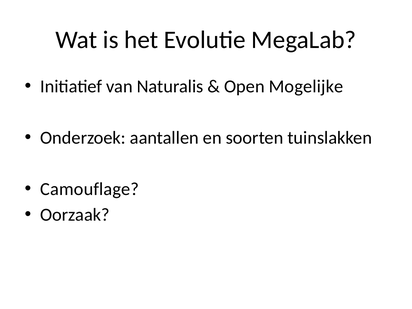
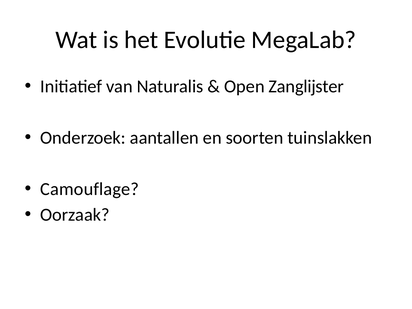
Mogelijke: Mogelijke -> Zanglijster
